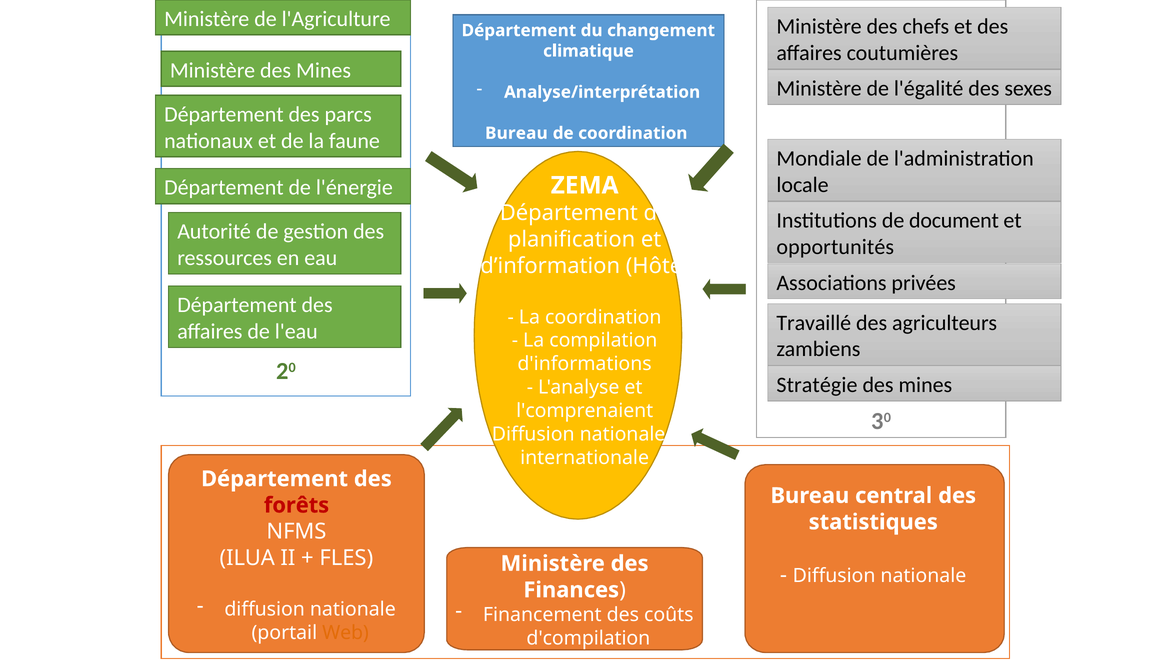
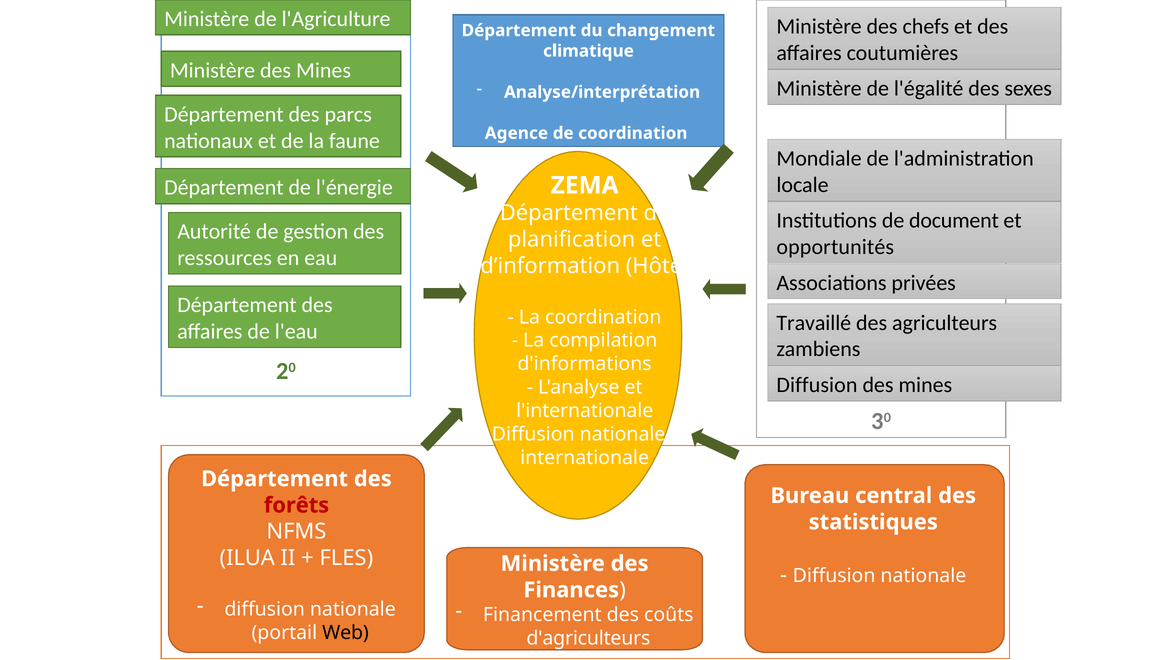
Bureau at (516, 133): Bureau -> Agence
Stratégie at (817, 385): Stratégie -> Diffusion
l'comprenaient: l'comprenaient -> l'internationale
Web colour: orange -> black
d'compilation: d'compilation -> d'agriculteurs
